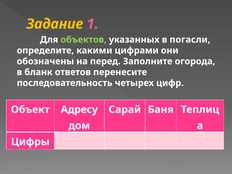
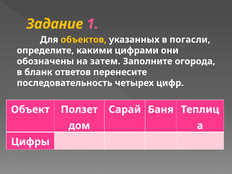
объектов colour: light green -> yellow
перед: перед -> затем
Адресу: Адресу -> Ползет
